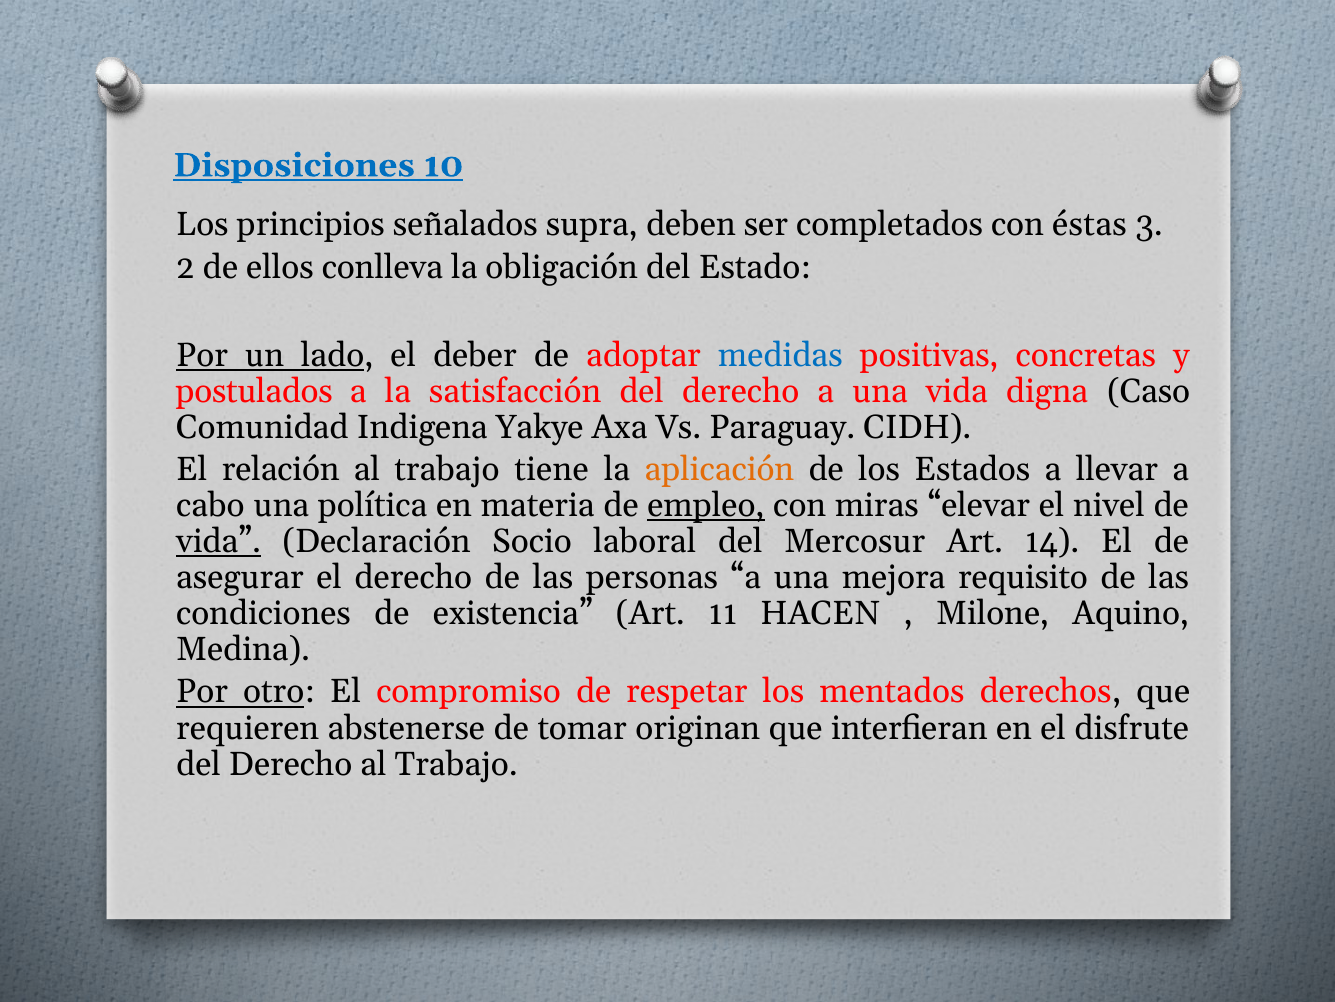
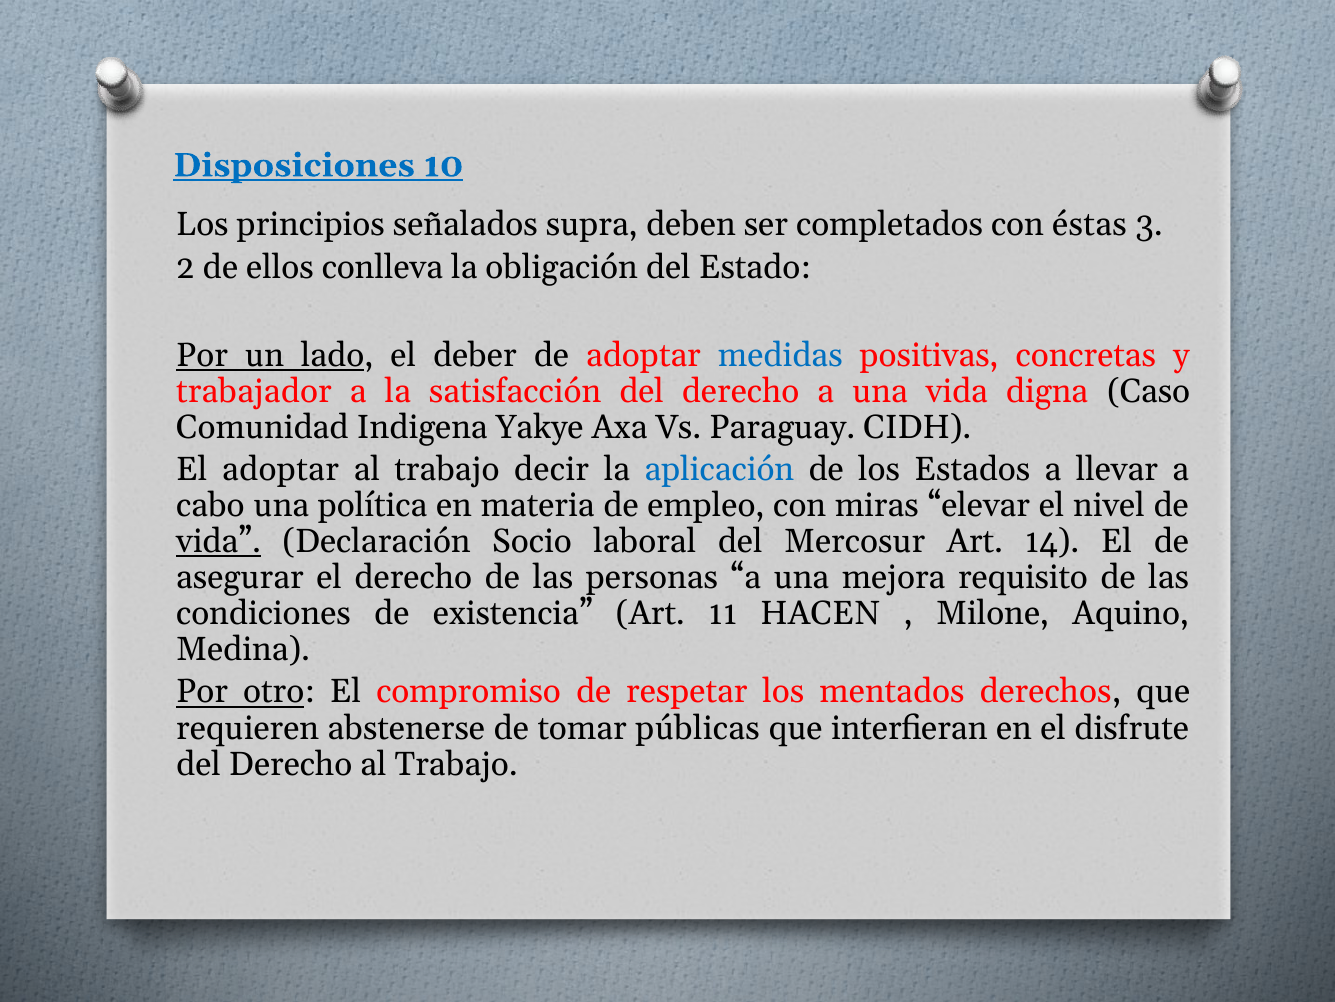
postulados: postulados -> trabajador
El relación: relación -> adoptar
tiene: tiene -> decir
aplicación colour: orange -> blue
empleo underline: present -> none
originan: originan -> públicas
